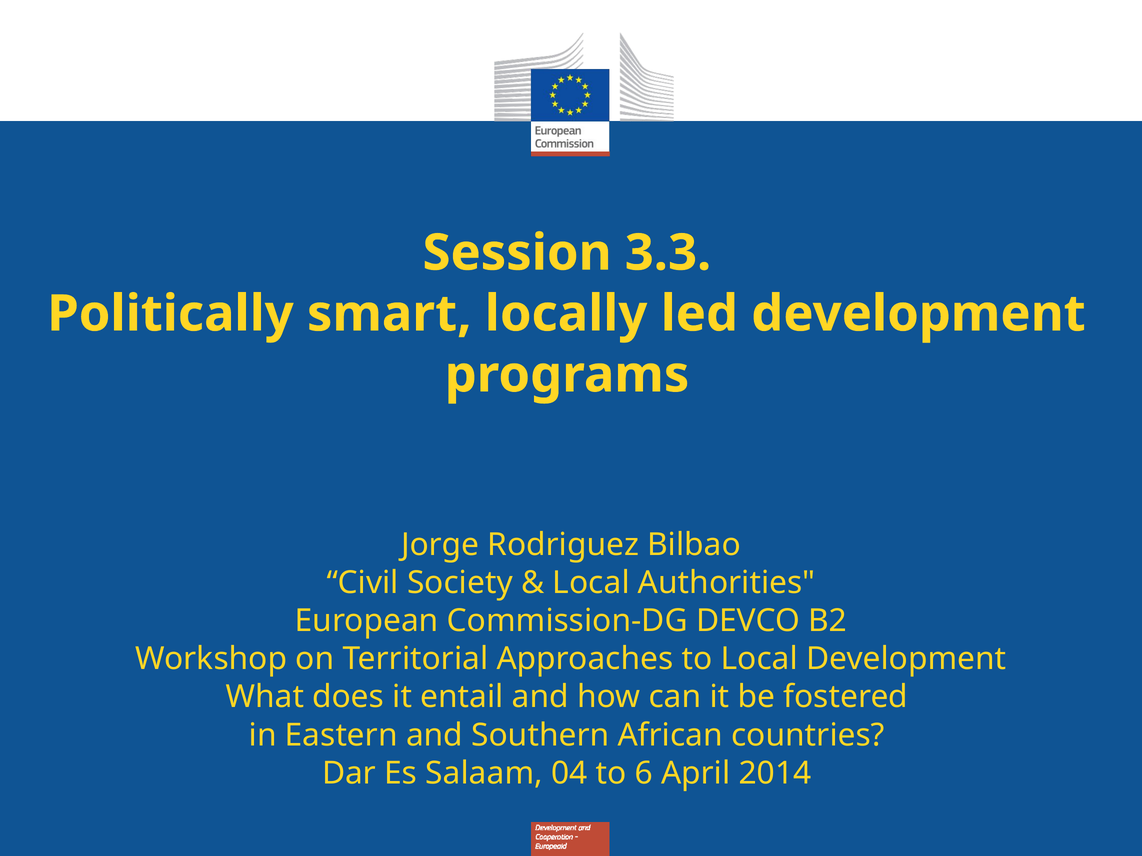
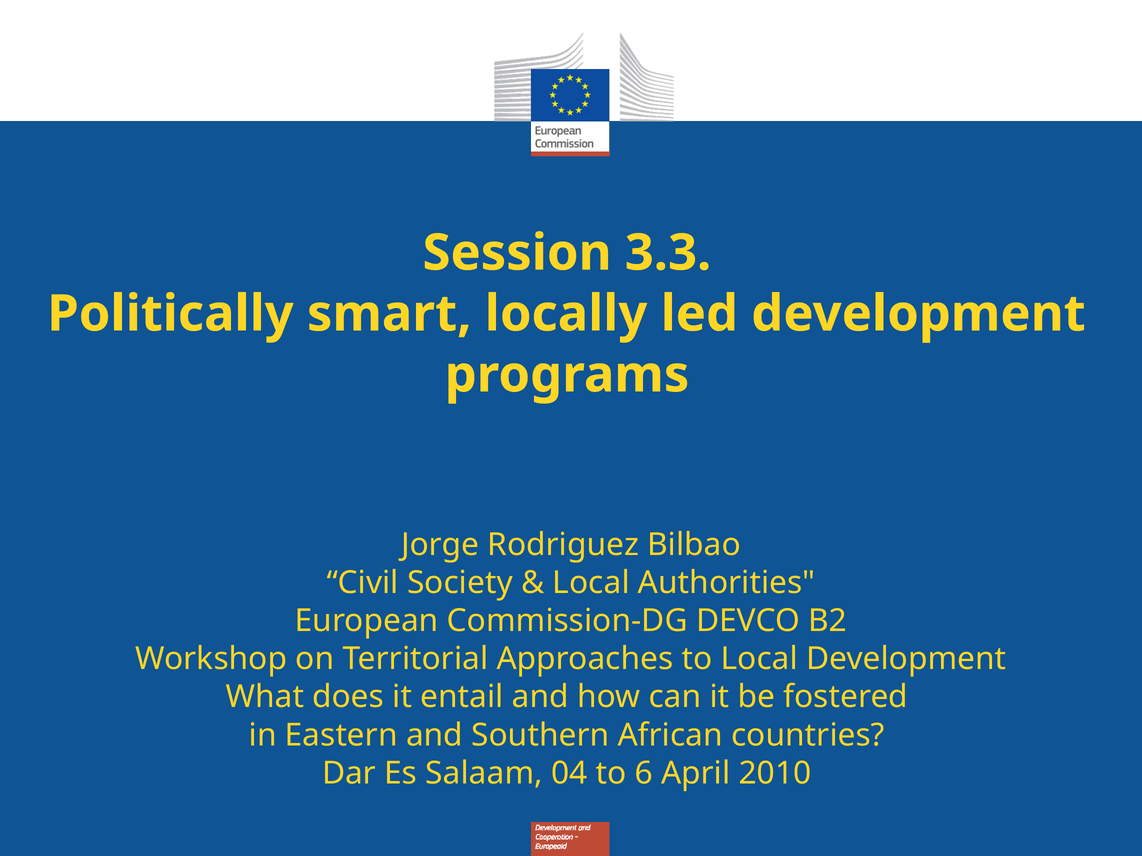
2014: 2014 -> 2010
